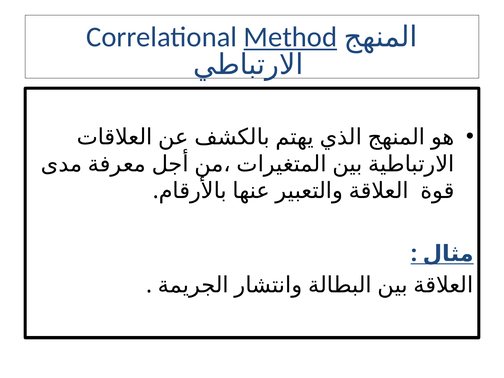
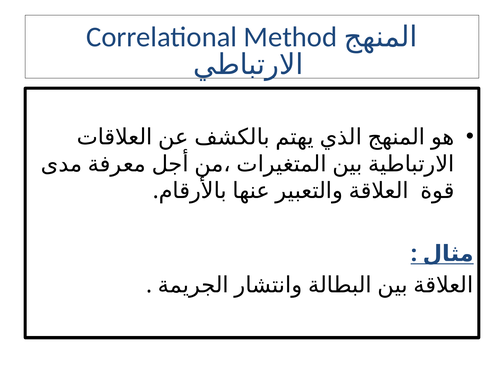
Method underline: present -> none
